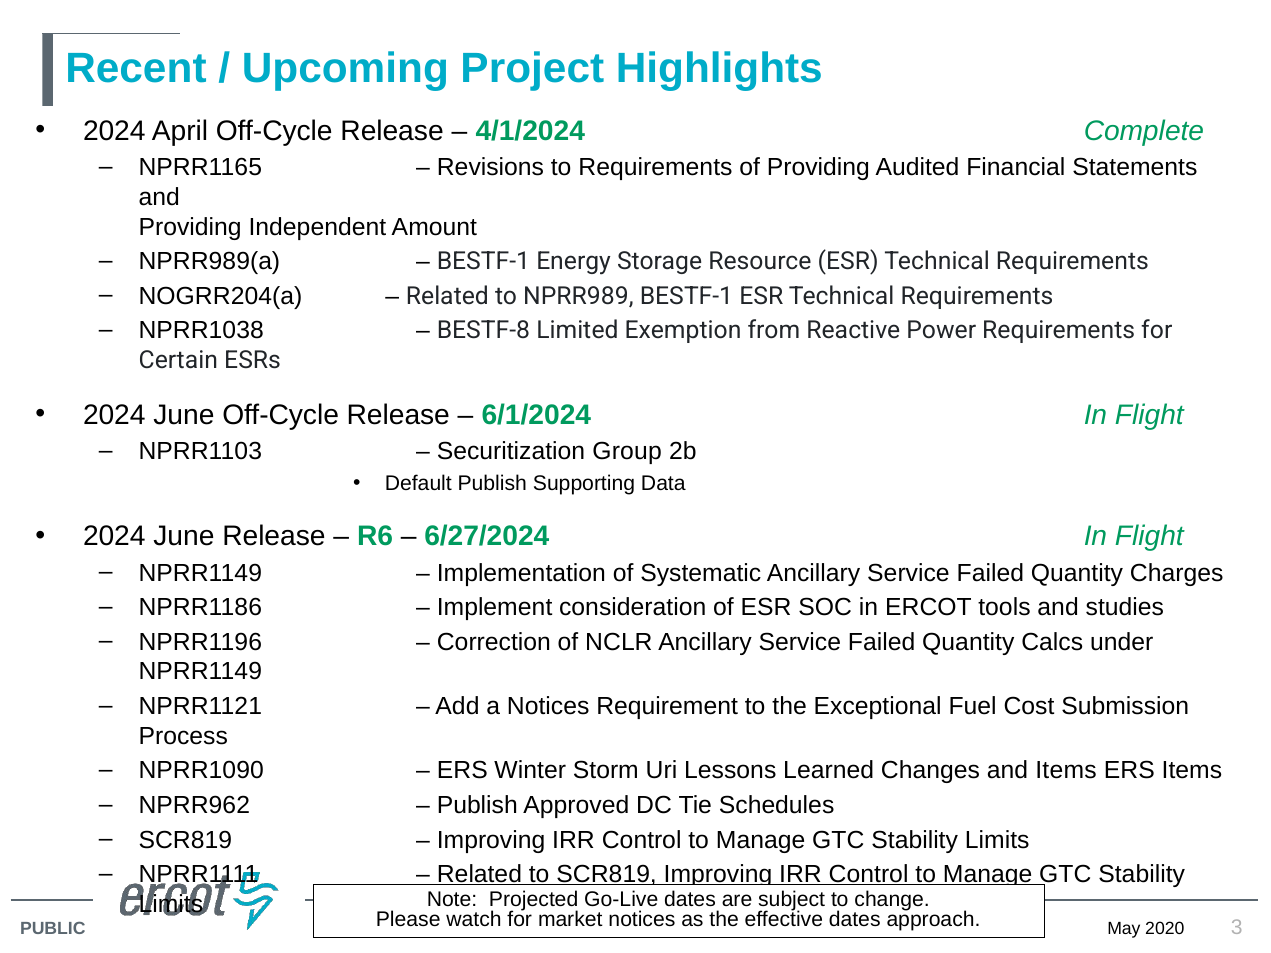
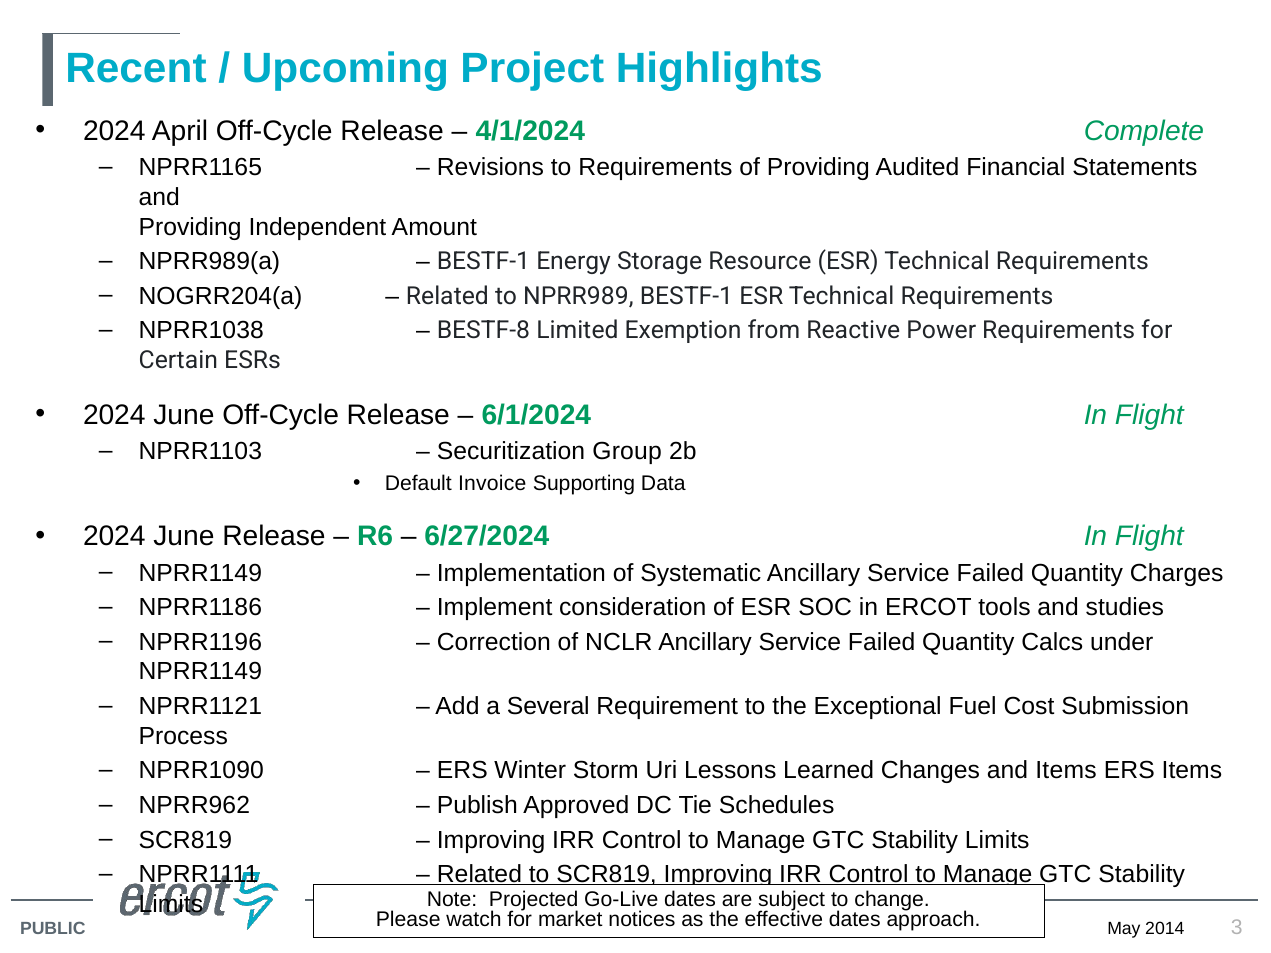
Default Publish: Publish -> Invoice
a Notices: Notices -> Several
2020: 2020 -> 2014
